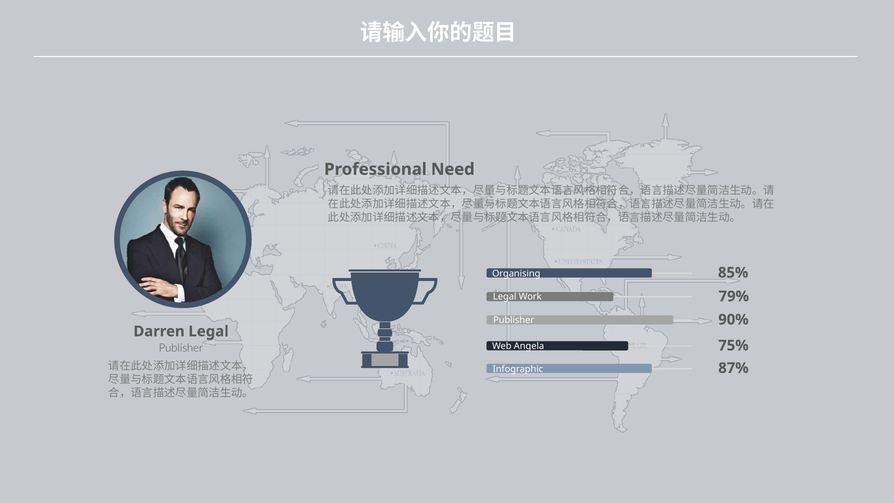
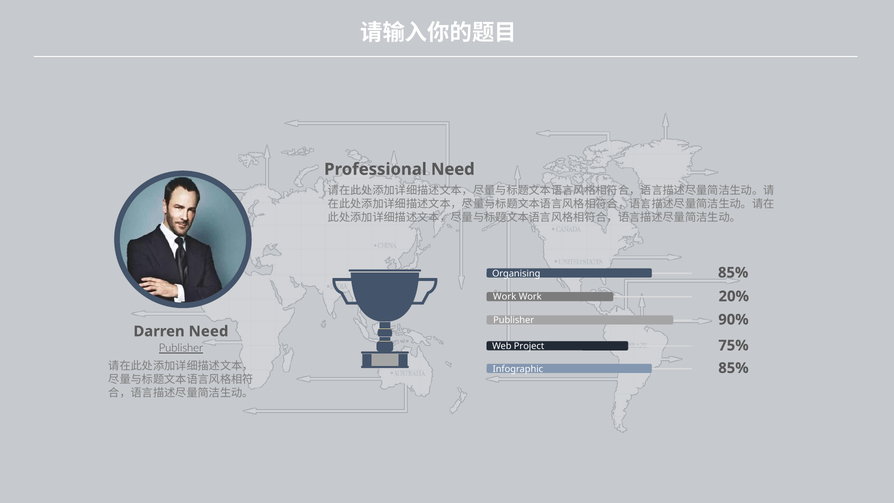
79%: 79% -> 20%
Legal at (505, 297): Legal -> Work
Darren Legal: Legal -> Need
Angela: Angela -> Project
Publisher at (181, 348) underline: none -> present
87% at (733, 368): 87% -> 85%
